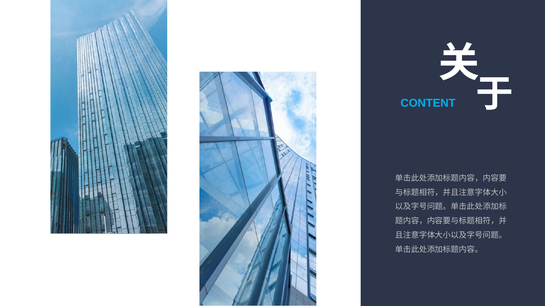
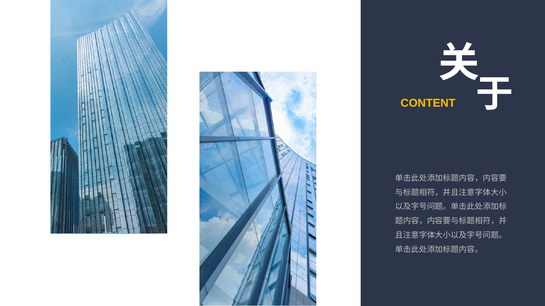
CONTENT colour: light blue -> yellow
